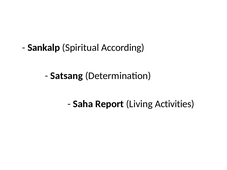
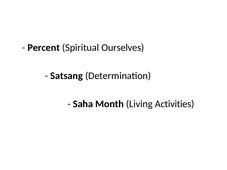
Sankalp: Sankalp -> Percent
According: According -> Ourselves
Report: Report -> Month
